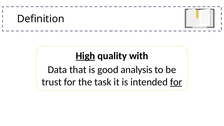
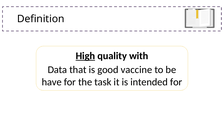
analysis: analysis -> vaccine
trust: trust -> have
for at (176, 82) underline: present -> none
